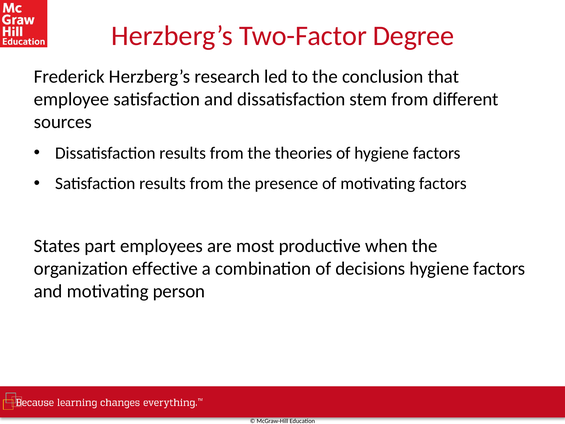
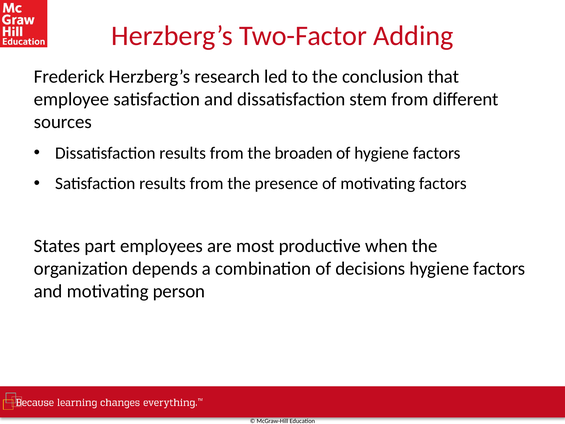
Degree: Degree -> Adding
theories: theories -> broaden
effective: effective -> depends
